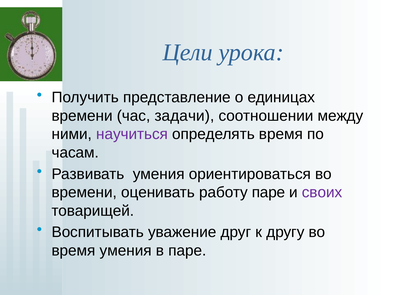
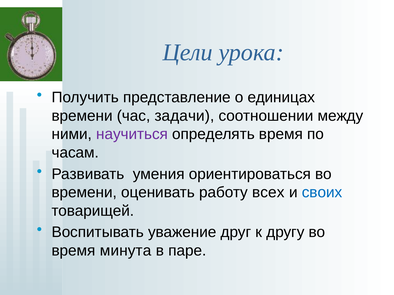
работу паре: паре -> всех
своих colour: purple -> blue
время умения: умения -> минута
